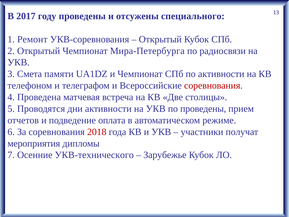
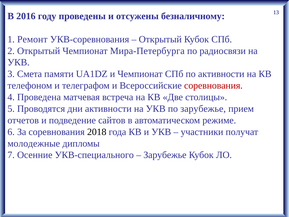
2017: 2017 -> 2016
специального: специального -> безналичному
по проведены: проведены -> зарубежье
оплата: оплата -> сайтов
2018 colour: red -> black
мероприятия: мероприятия -> молодежные
УКВ-технического: УКВ-технического -> УКВ-специального
